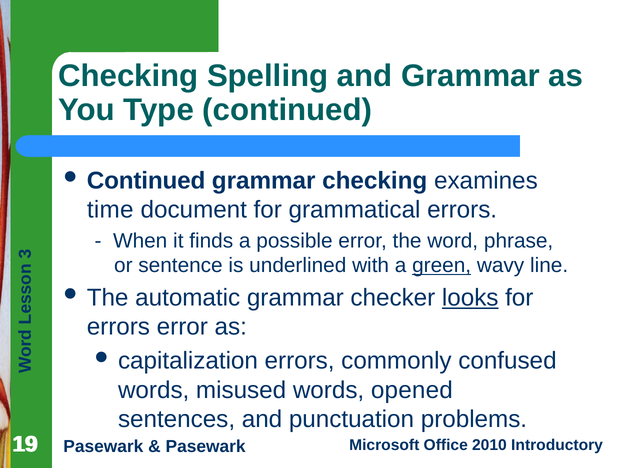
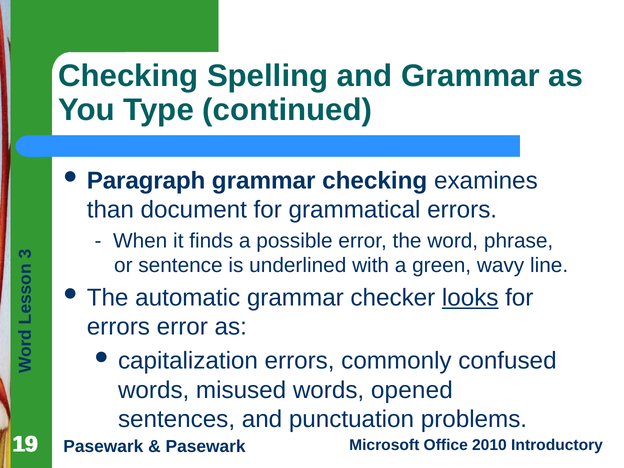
Continued at (146, 181): Continued -> Paragraph
time: time -> than
green underline: present -> none
